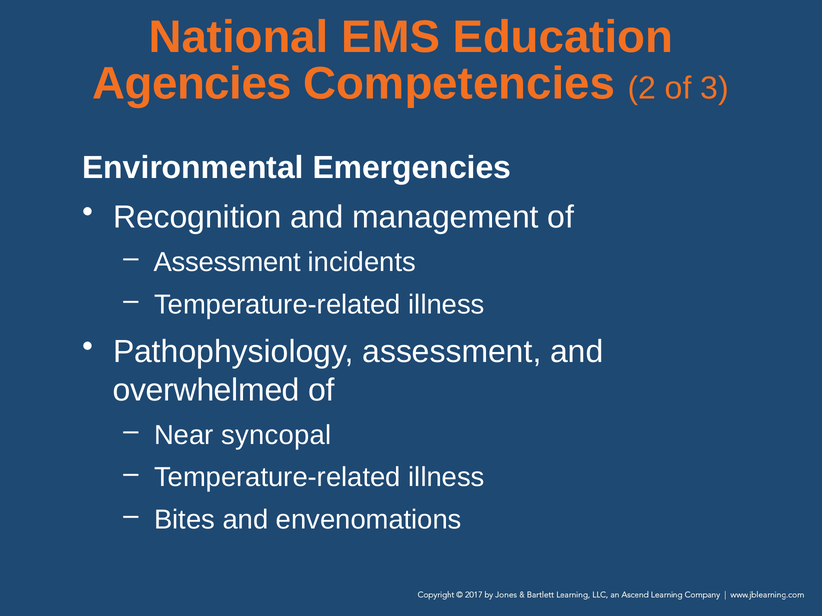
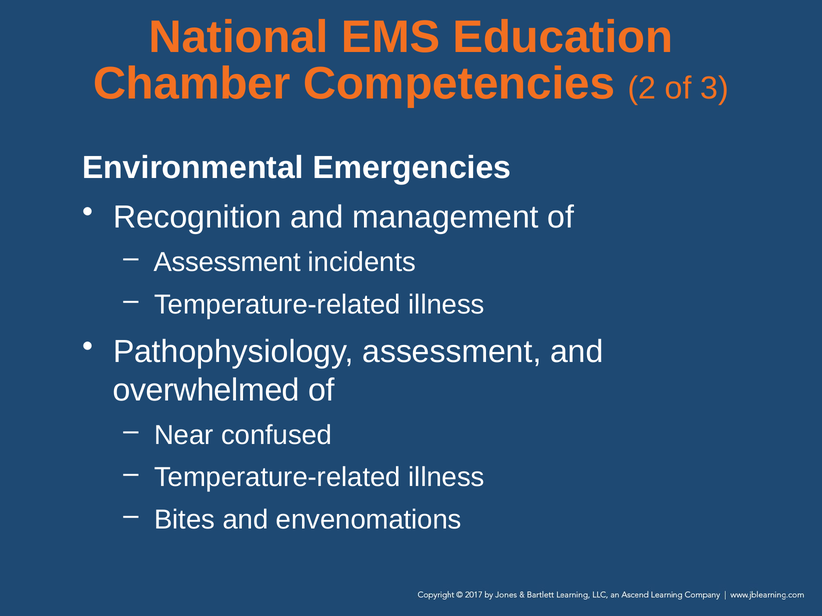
Agencies: Agencies -> Chamber
syncopal: syncopal -> confused
